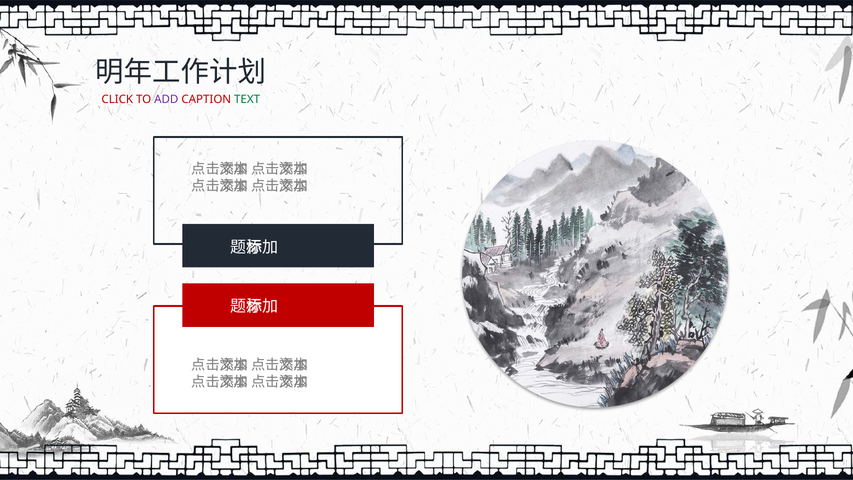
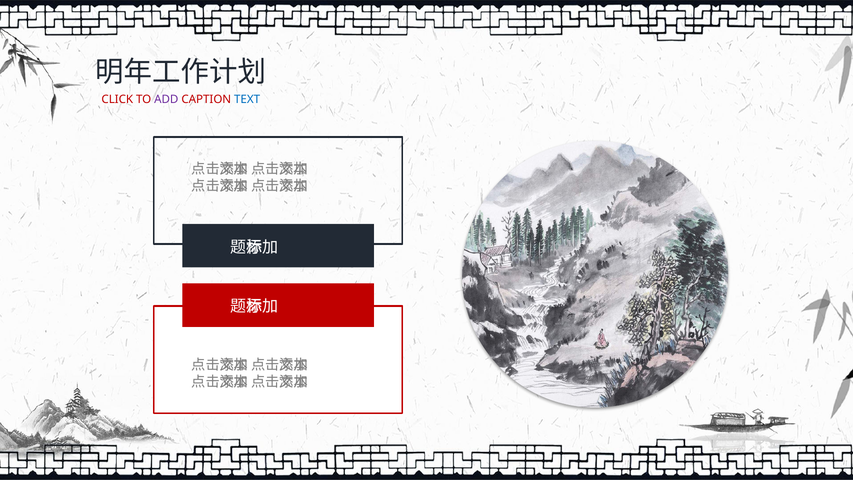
TEXT colour: green -> blue
